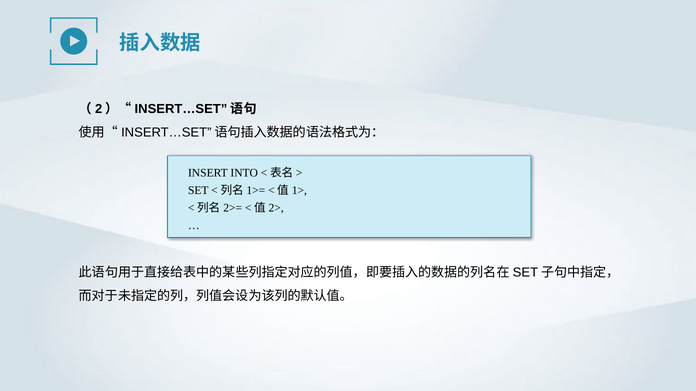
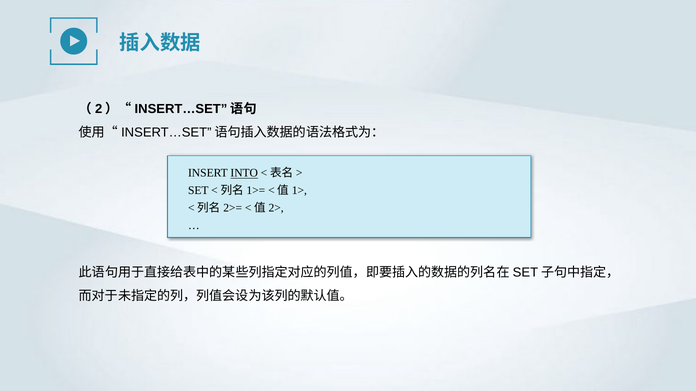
INTO underline: none -> present
